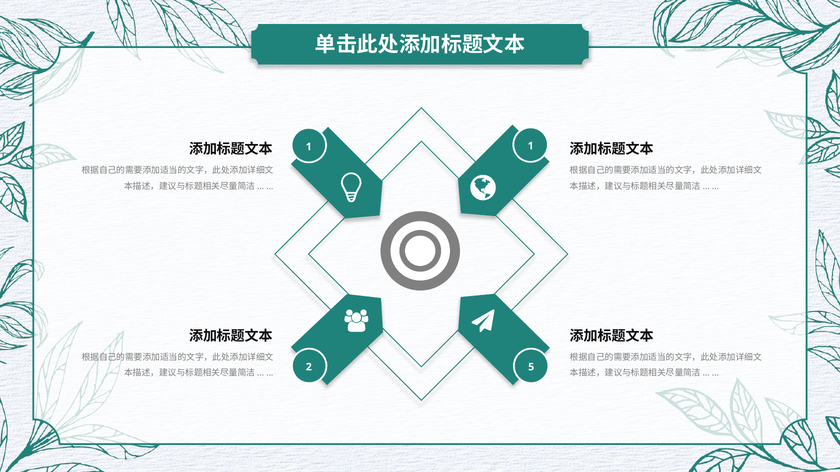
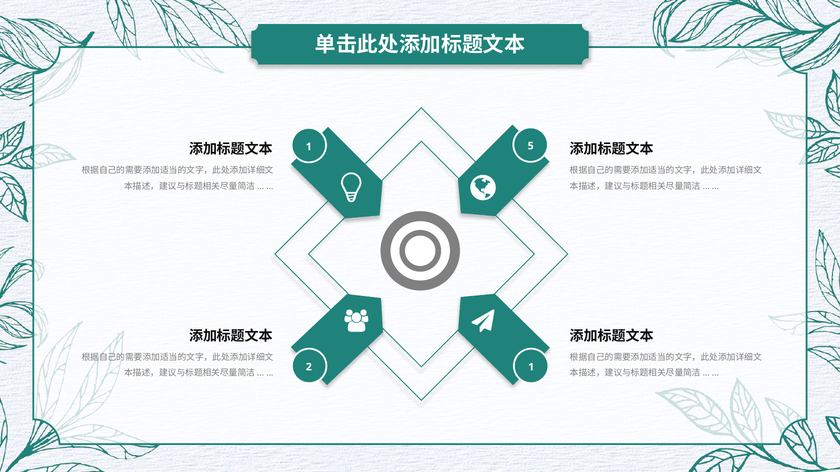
1 1: 1 -> 5
2 5: 5 -> 1
